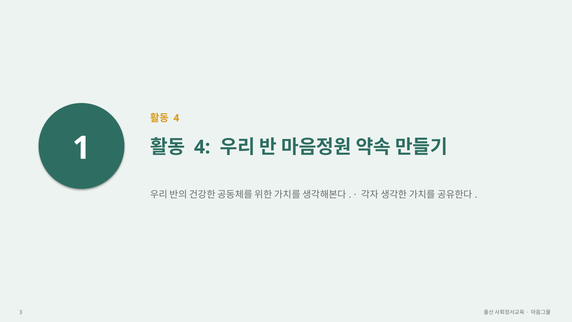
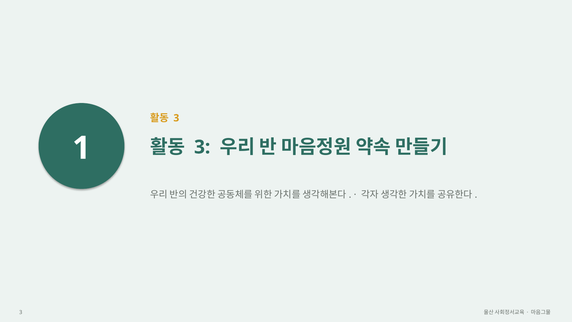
4 at (176, 118): 4 -> 3
4 at (202, 147): 4 -> 3
